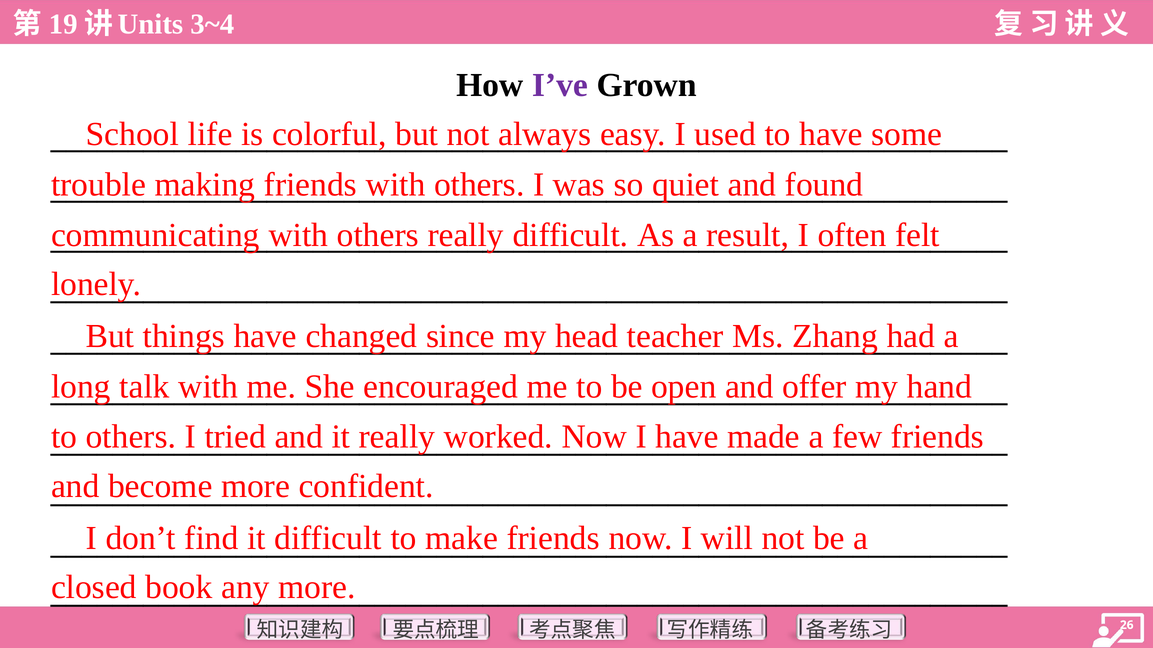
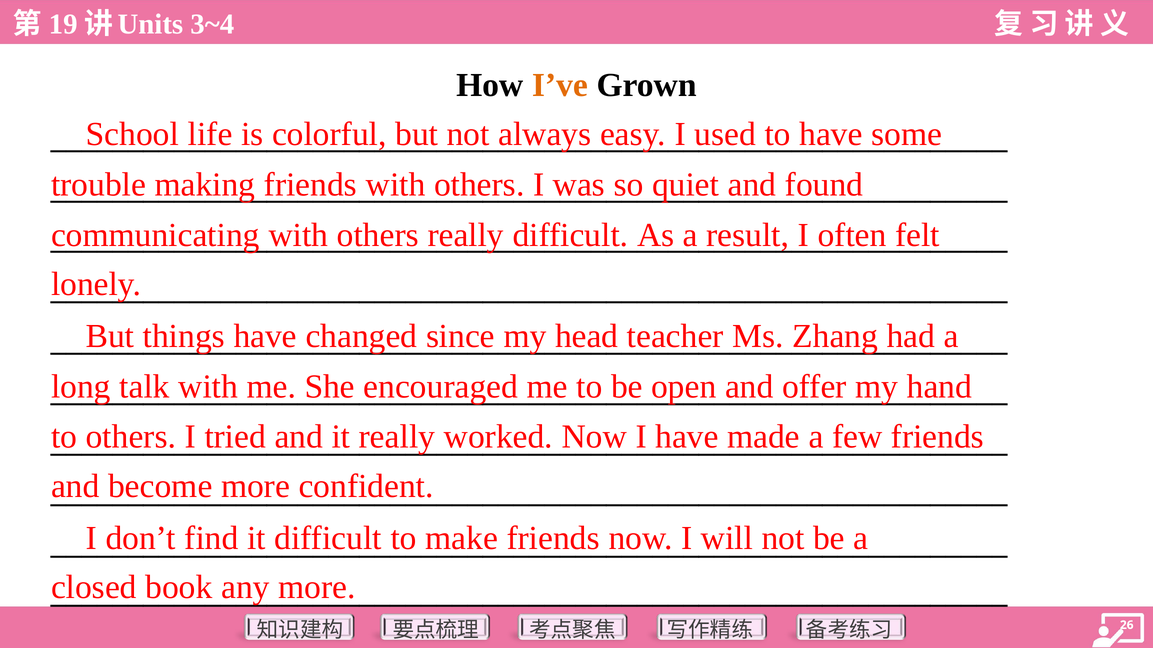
I’ve colour: purple -> orange
